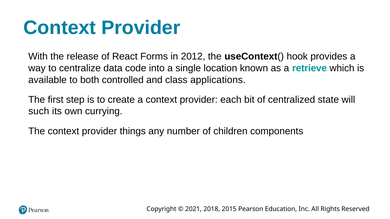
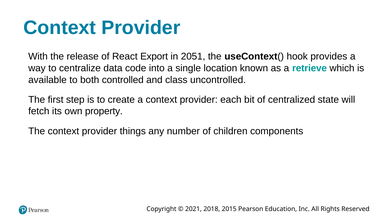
Forms: Forms -> Export
2012: 2012 -> 2051
applications: applications -> uncontrolled
such: such -> fetch
currying: currying -> property
